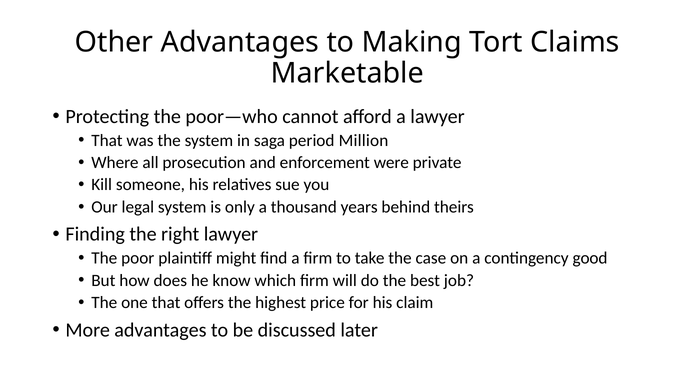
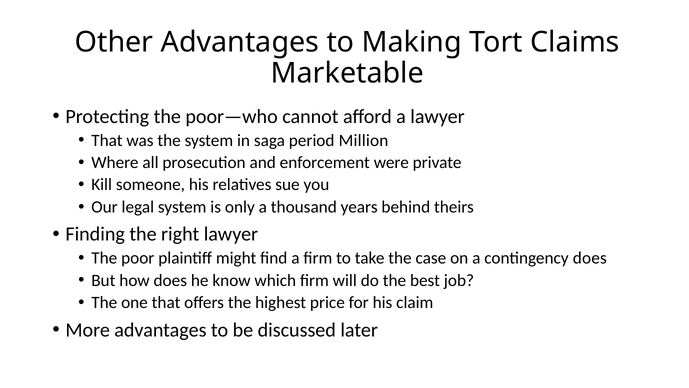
contingency good: good -> does
